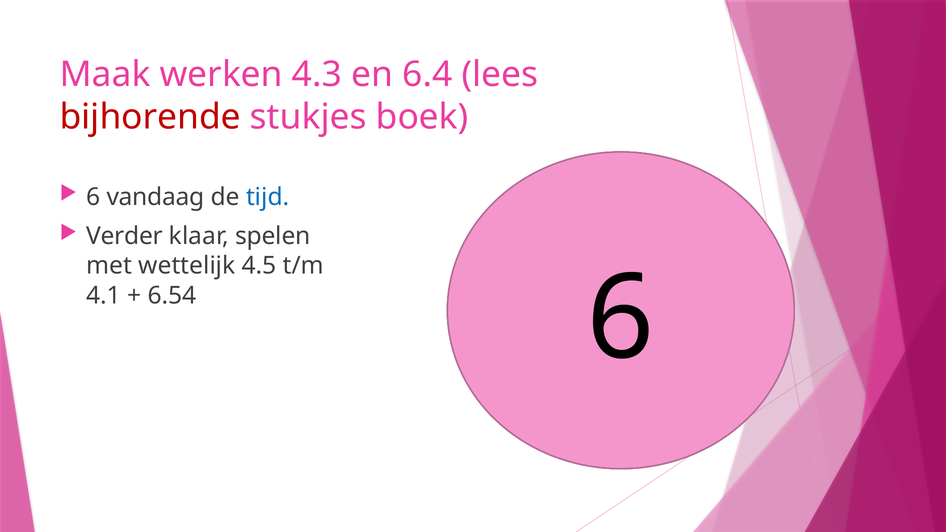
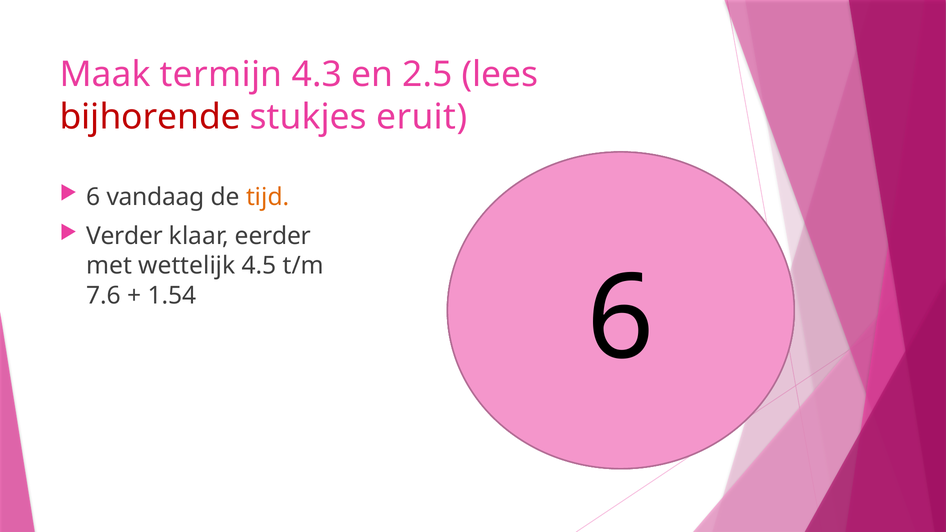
werken: werken -> termijn
6.4: 6.4 -> 2.5
boek: boek -> eruit
tijd colour: blue -> orange
spelen: spelen -> eerder
4.1: 4.1 -> 7.6
6.54: 6.54 -> 1.54
